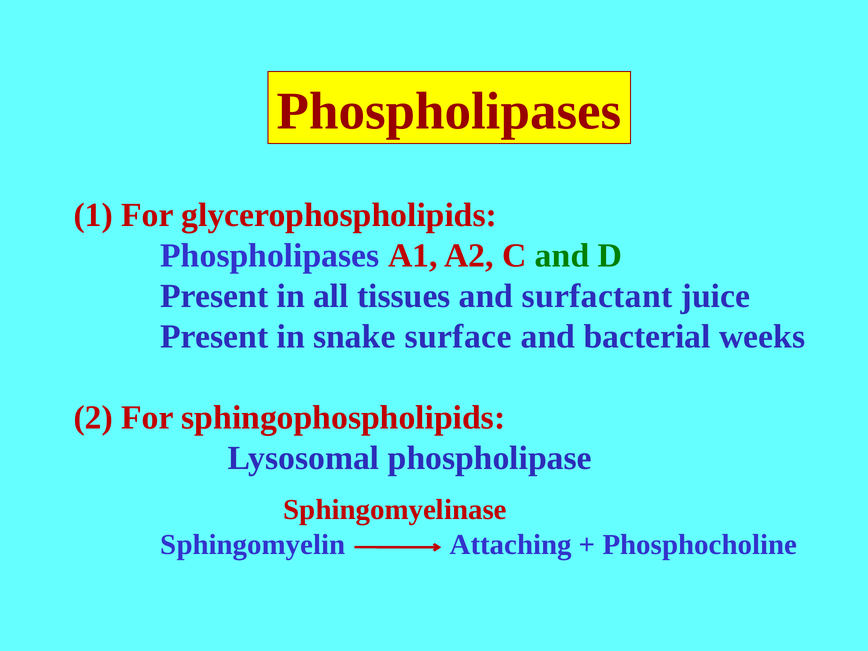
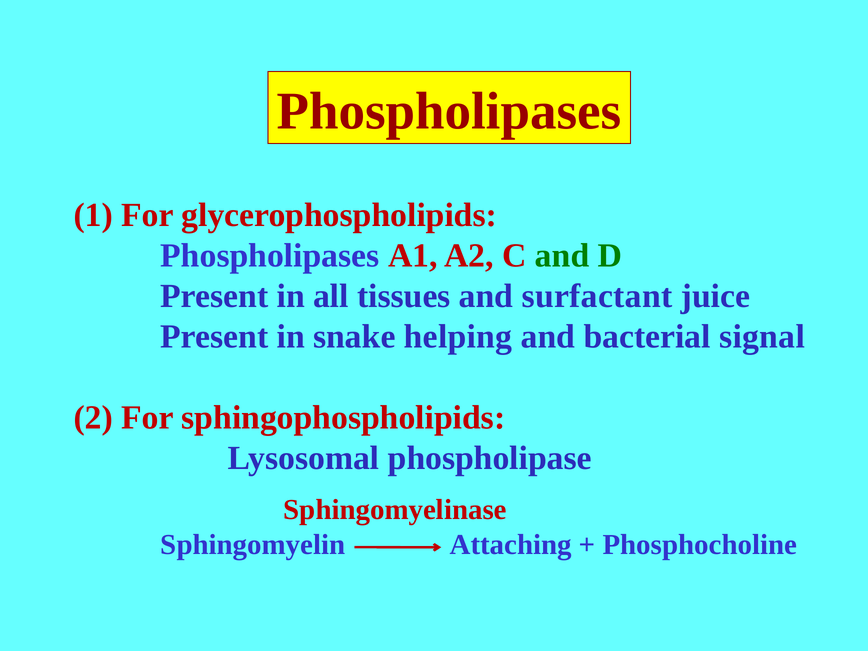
surface: surface -> helping
weeks: weeks -> signal
